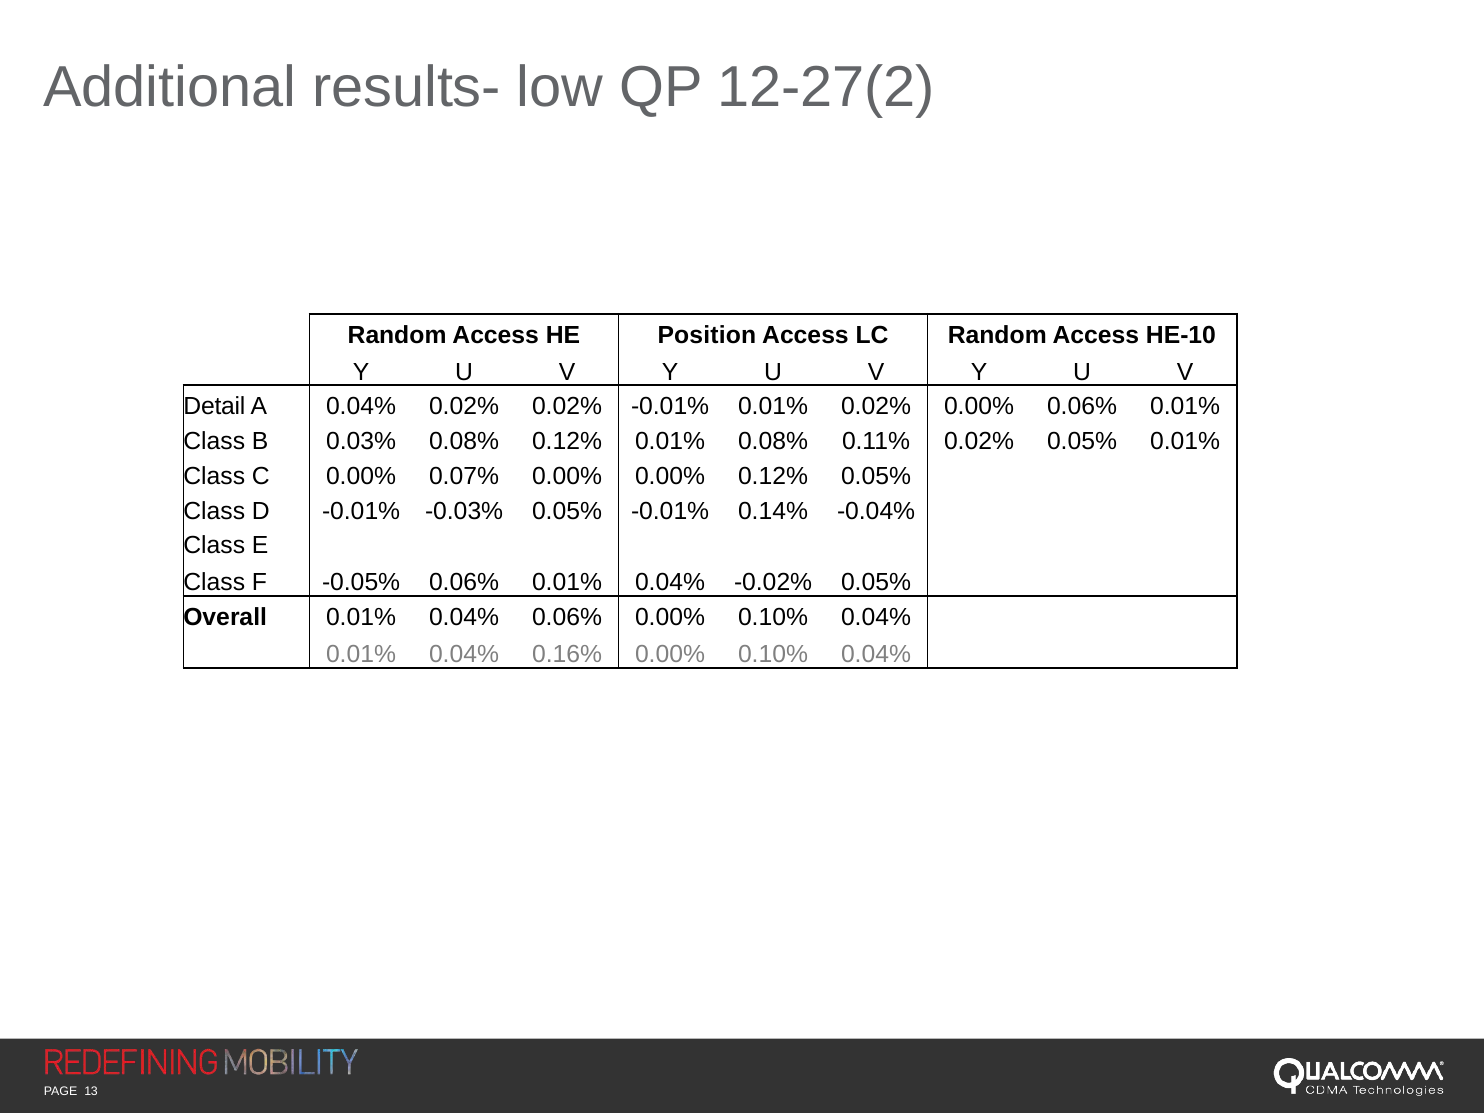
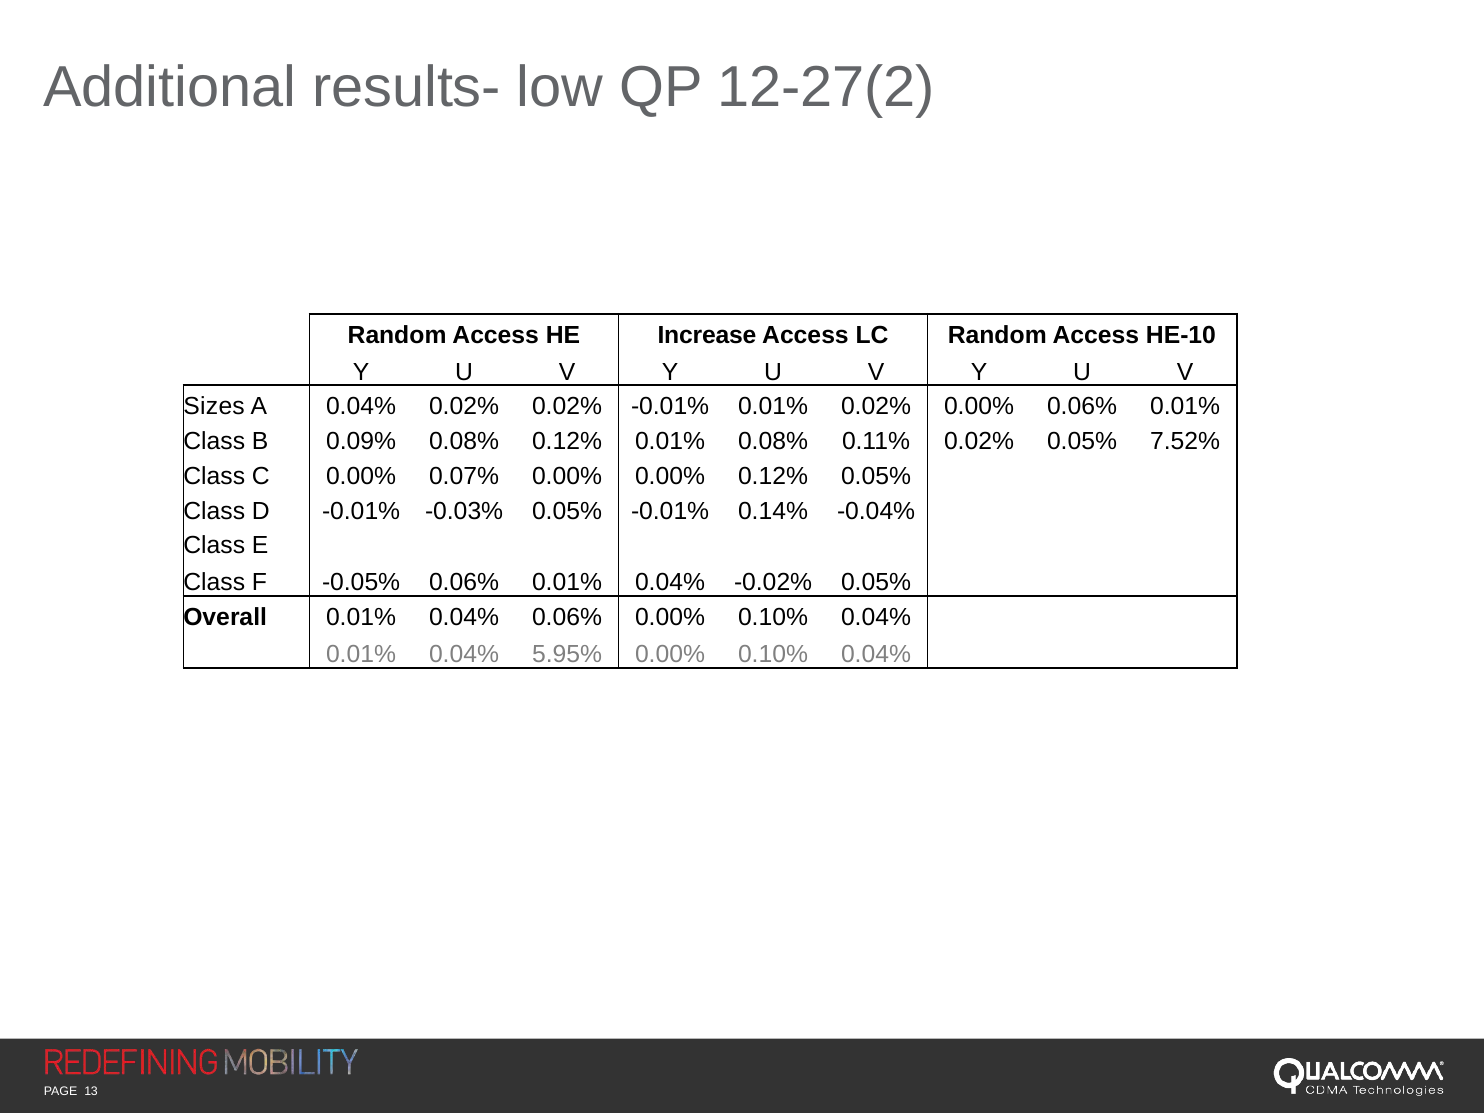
Position: Position -> Increase
Detail: Detail -> Sizes
0.03%: 0.03% -> 0.09%
0.05% 0.01%: 0.01% -> 7.52%
0.16%: 0.16% -> 5.95%
